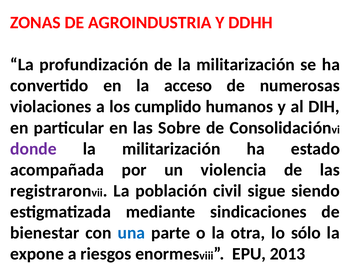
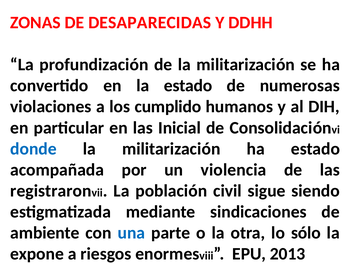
AGROINDUSTRIA: AGROINDUSTRIA -> DESAPARECIDAS
la acceso: acceso -> estado
Sobre: Sobre -> Inicial
donde colour: purple -> blue
bienestar: bienestar -> ambiente
